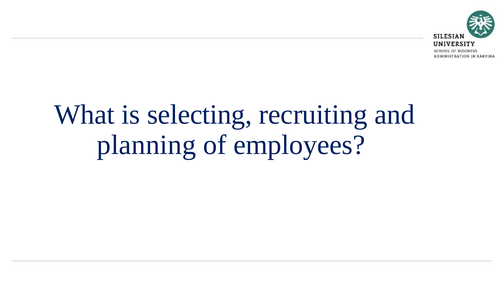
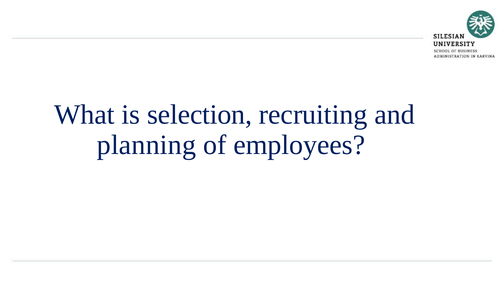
selecting: selecting -> selection
